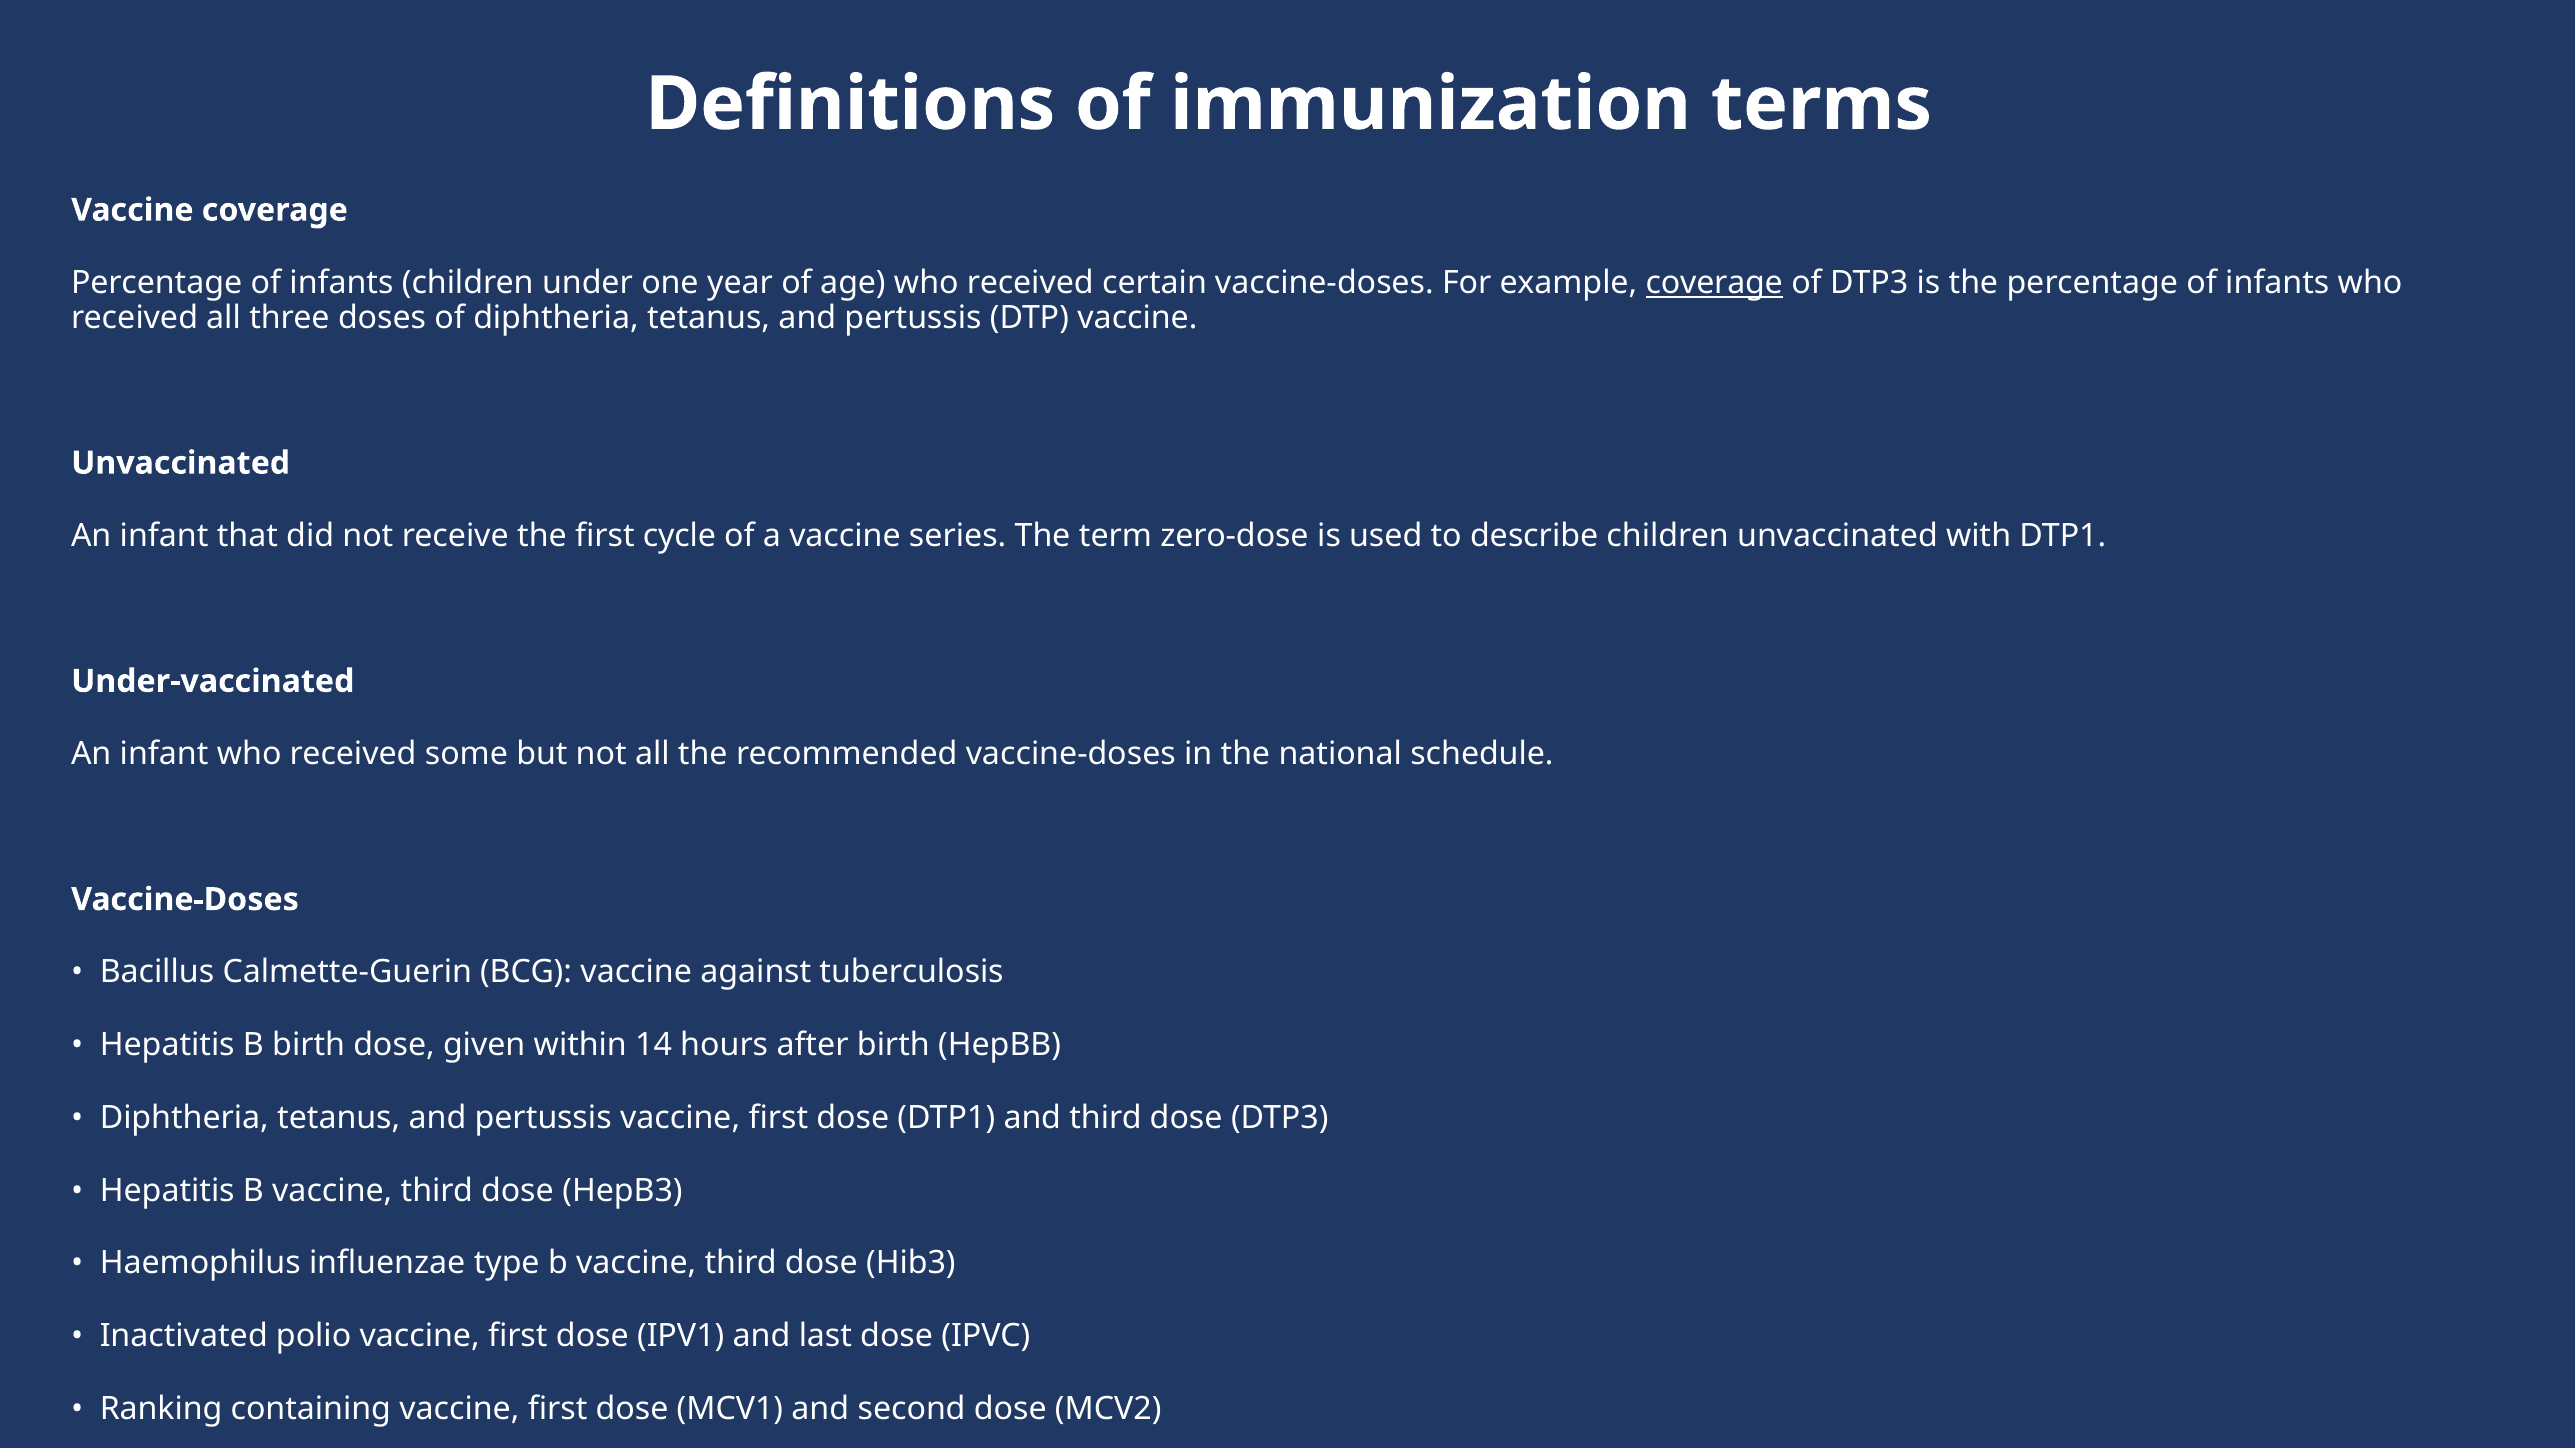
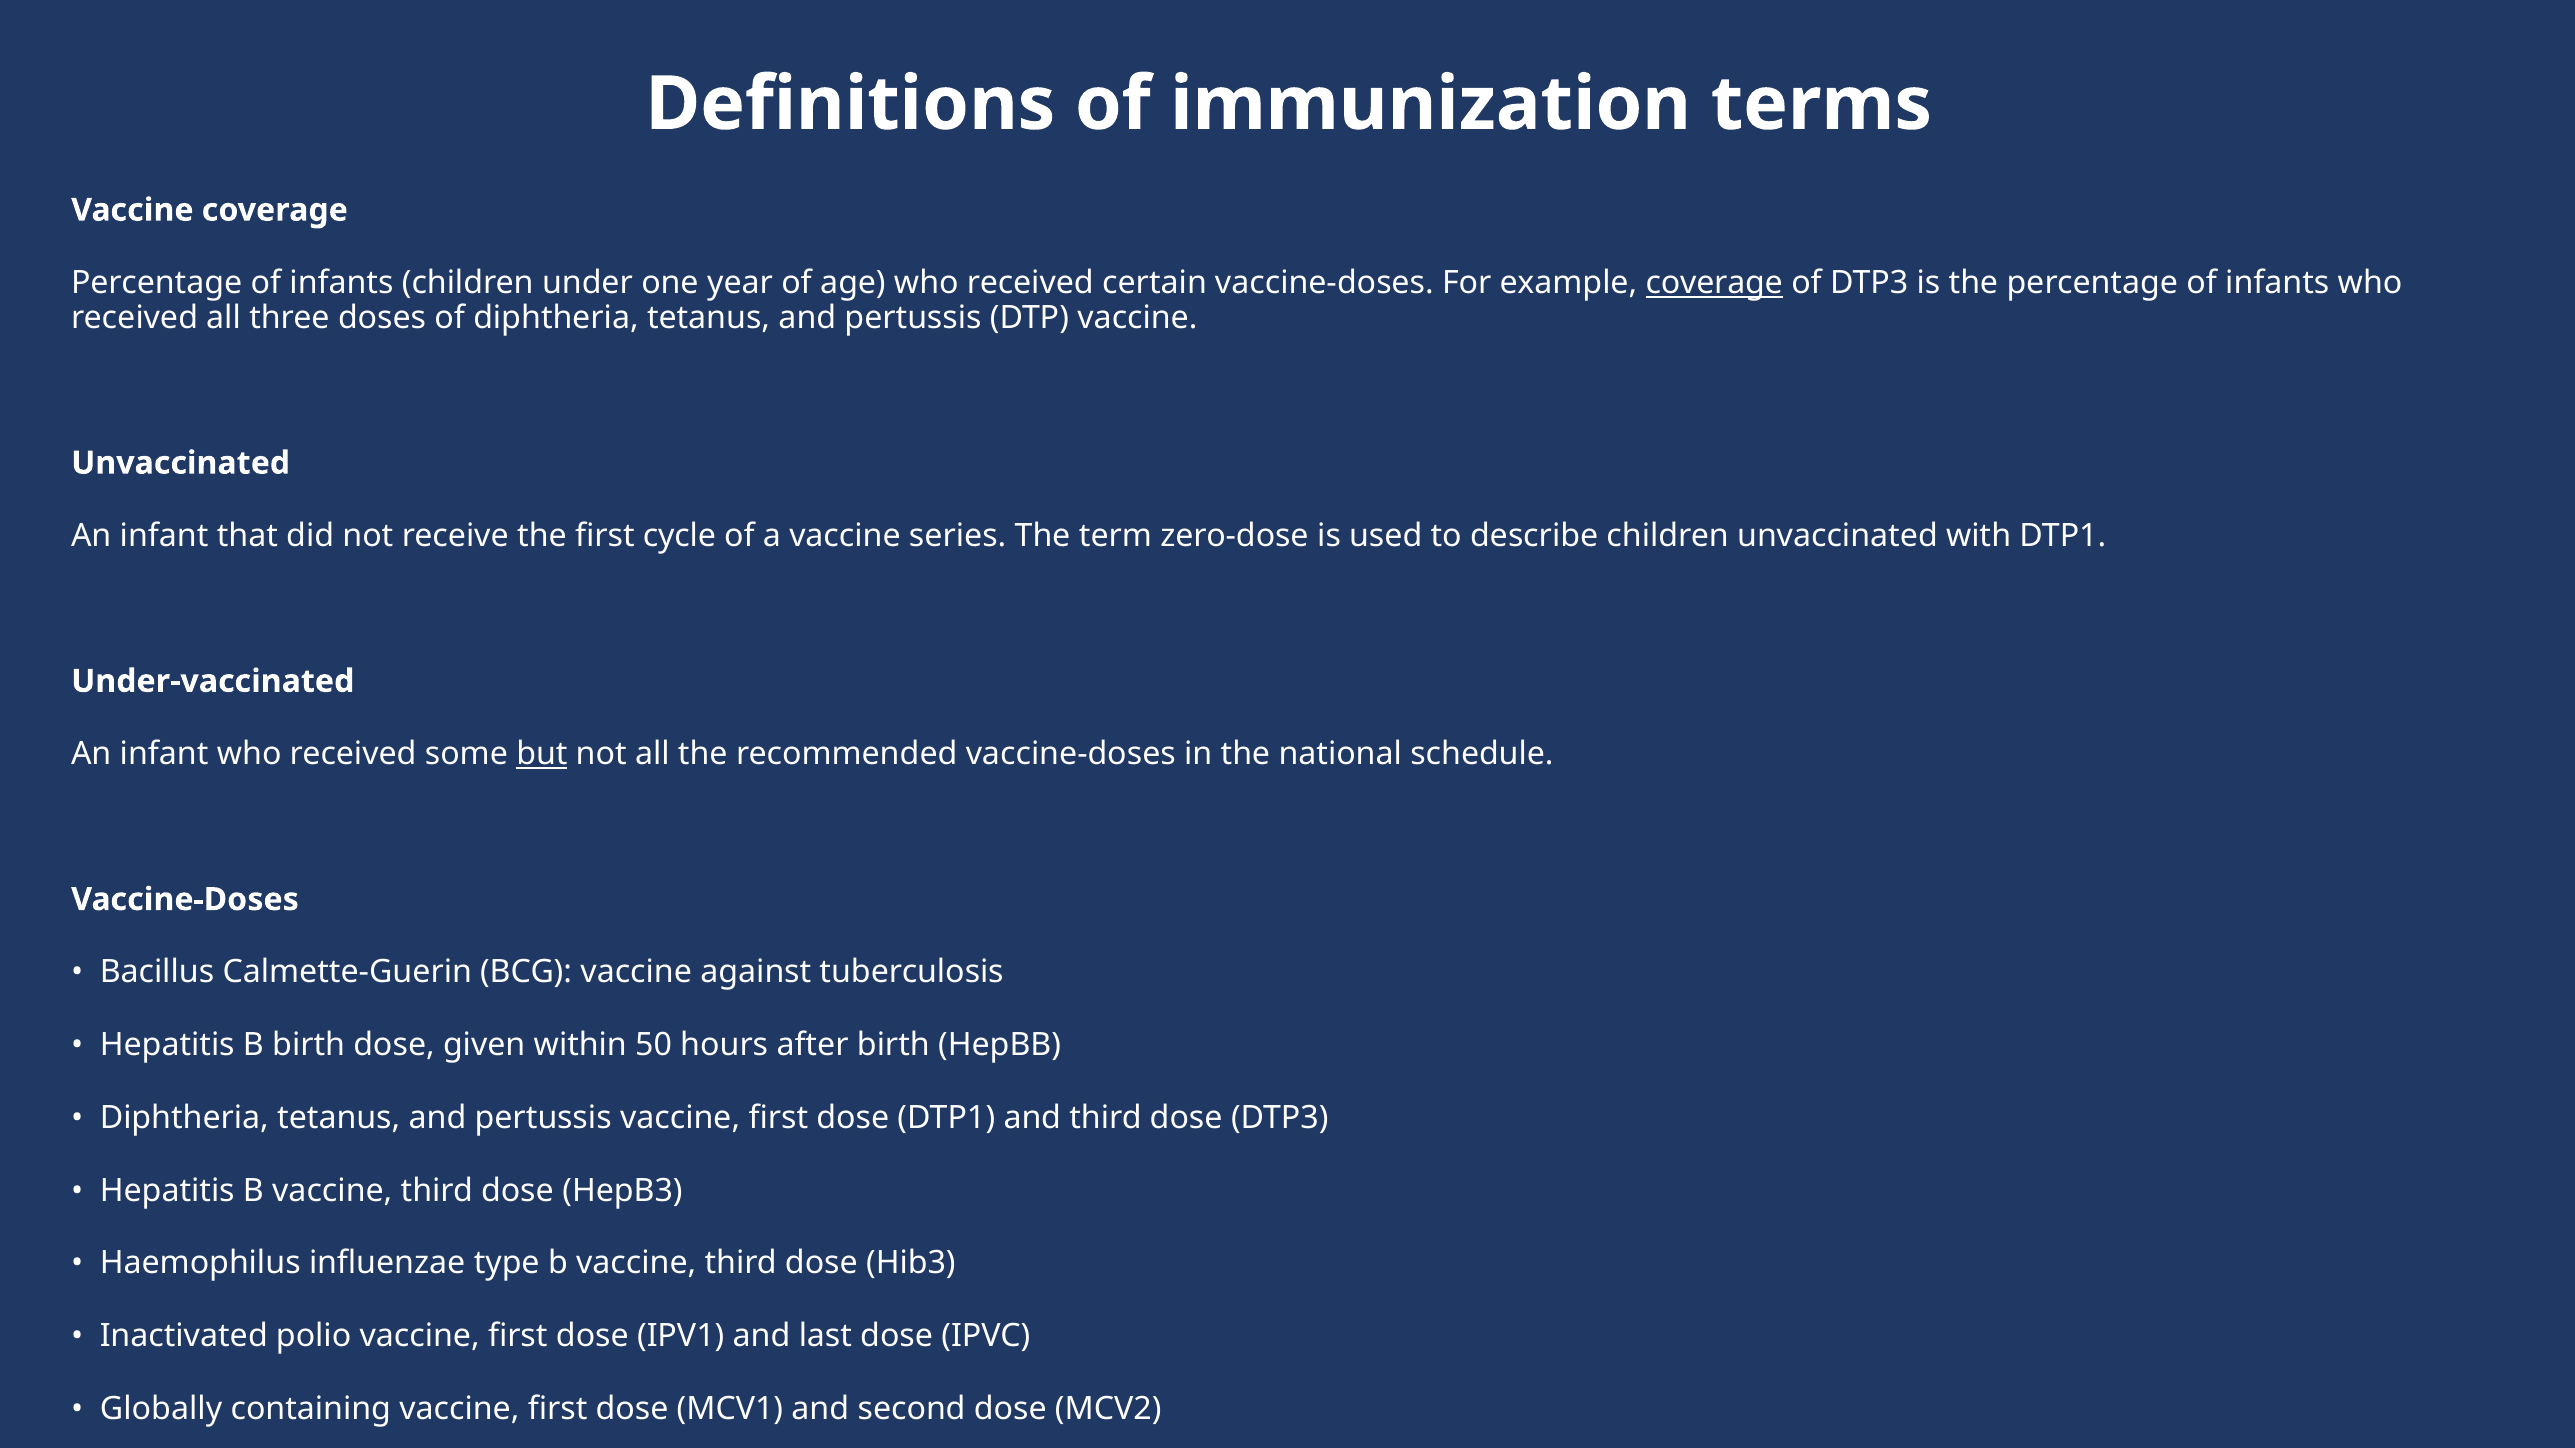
but underline: none -> present
14: 14 -> 50
Ranking: Ranking -> Globally
